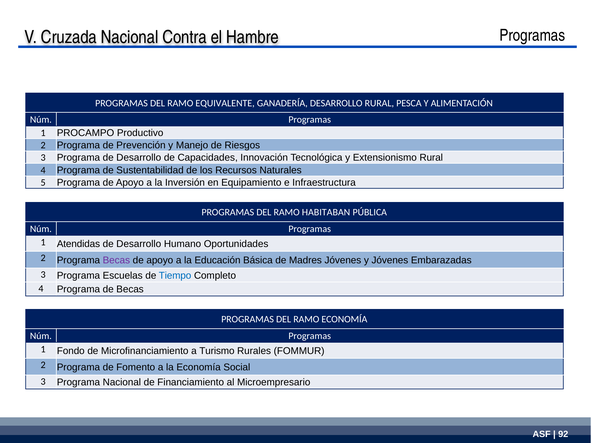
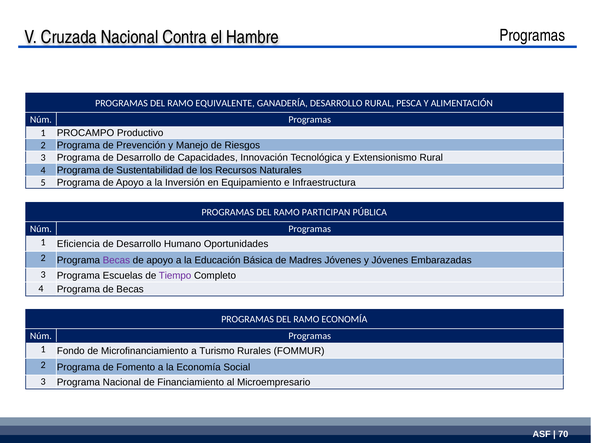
HABITABAN: HABITABAN -> PARTICIPAN
Atendidas: Atendidas -> Eficiencia
Tiempo colour: blue -> purple
92: 92 -> 70
